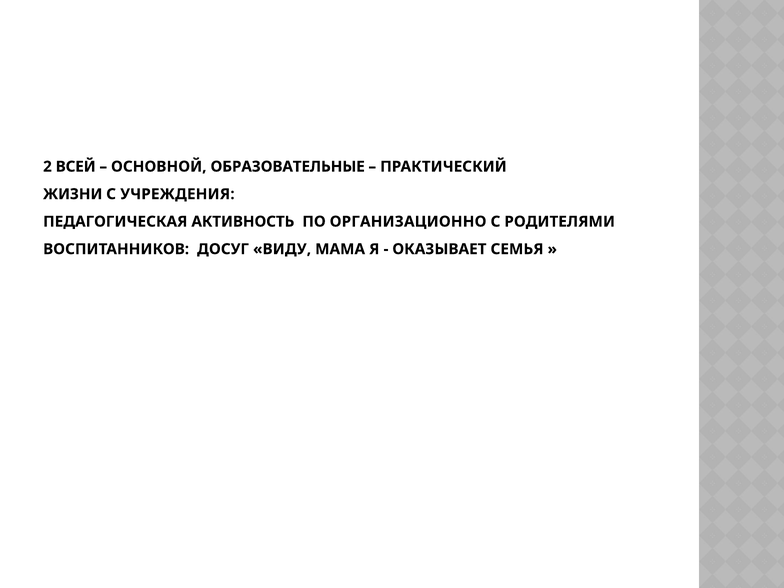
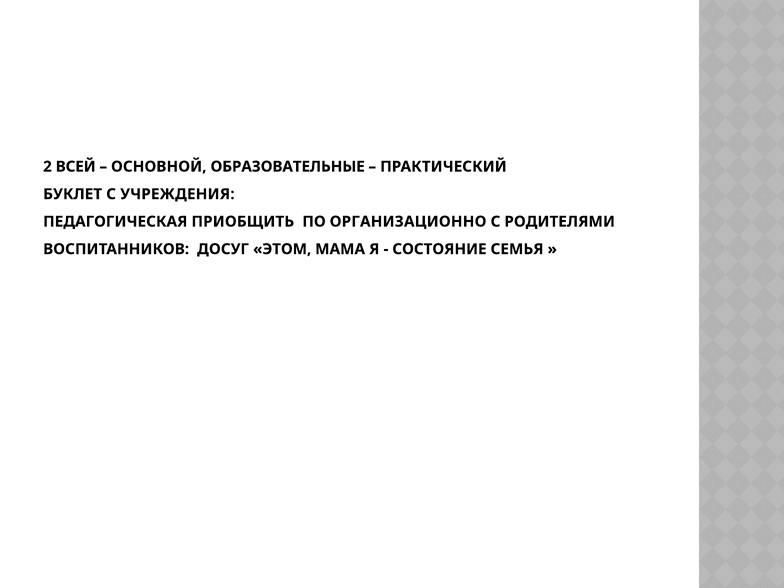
ЖИЗНИ: ЖИЗНИ -> БУКЛЕТ
АКТИВНОСТЬ: АКТИВНОСТЬ -> ПРИОБЩИТЬ
ВИДУ: ВИДУ -> ЭТОМ
ОКАЗЫВАЕТ: ОКАЗЫВАЕТ -> СОСТОЯНИЕ
